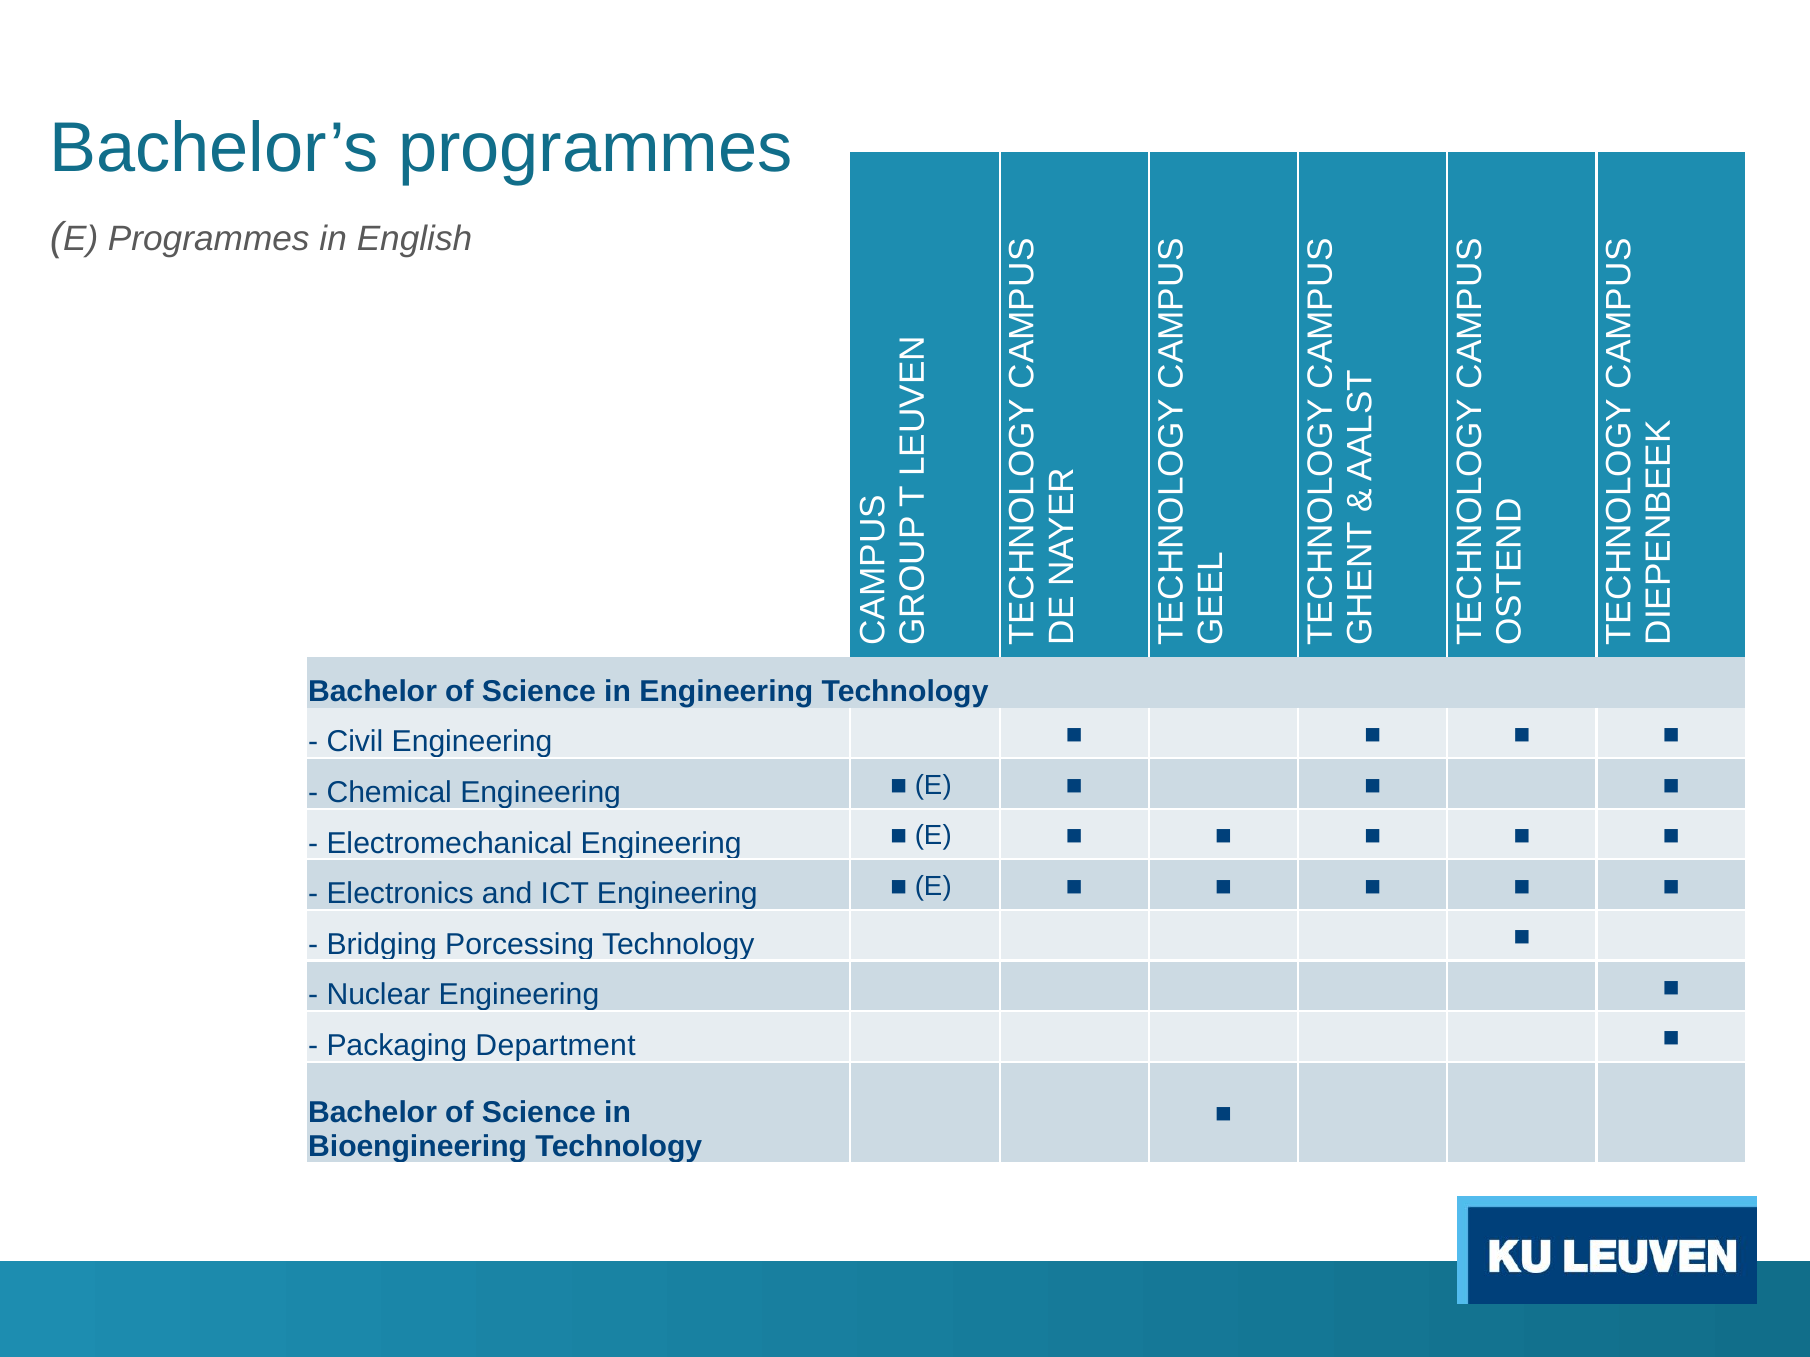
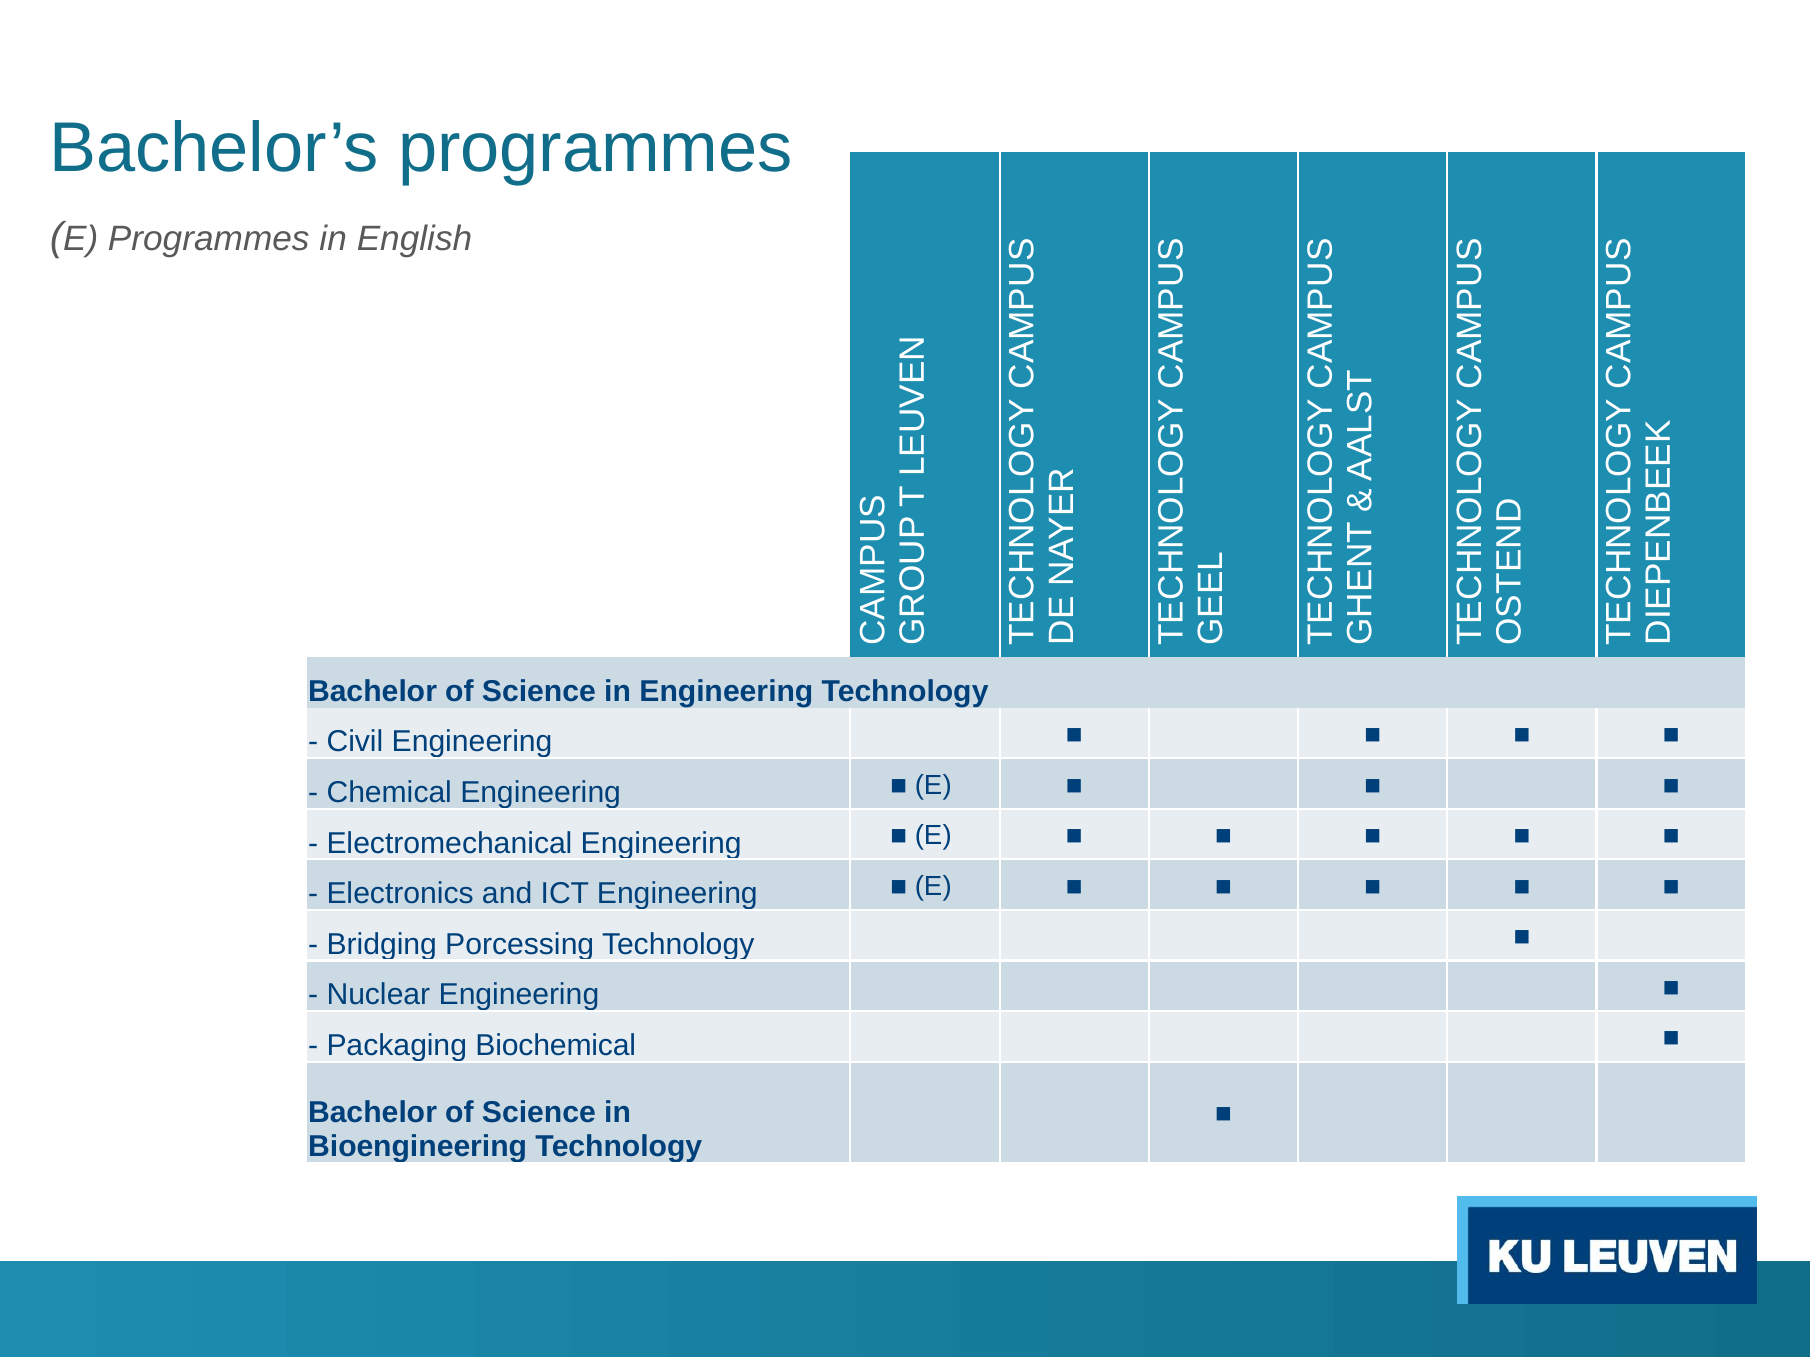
Department: Department -> Biochemical
